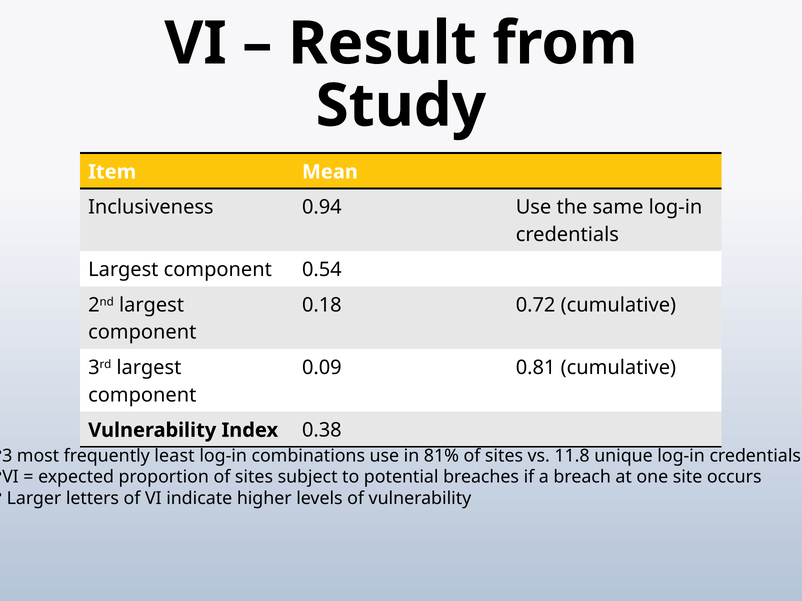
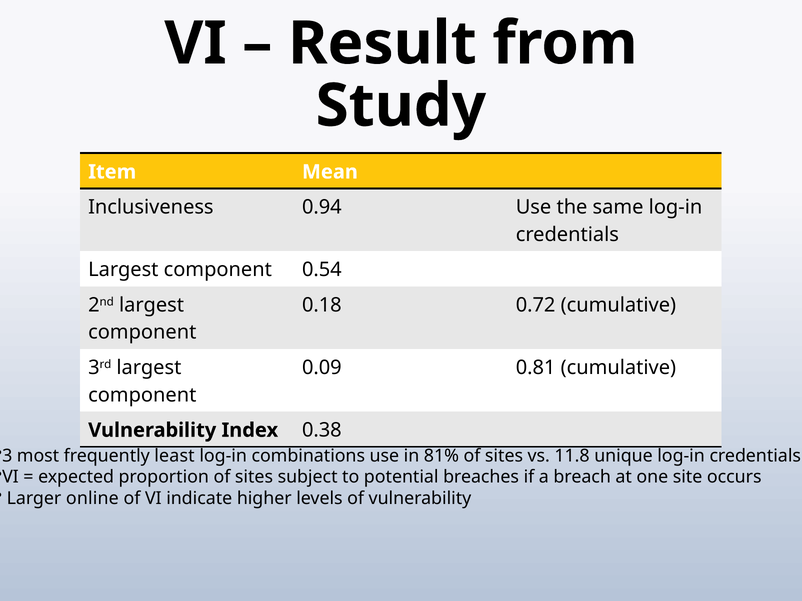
letters: letters -> online
